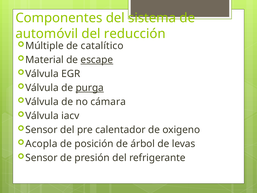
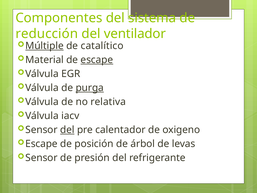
automóvil: automóvil -> reducción
reducción: reducción -> ventilador
Múltiple underline: none -> present
cámara: cámara -> relativa
del at (67, 130) underline: none -> present
Acopla at (41, 144): Acopla -> Escape
